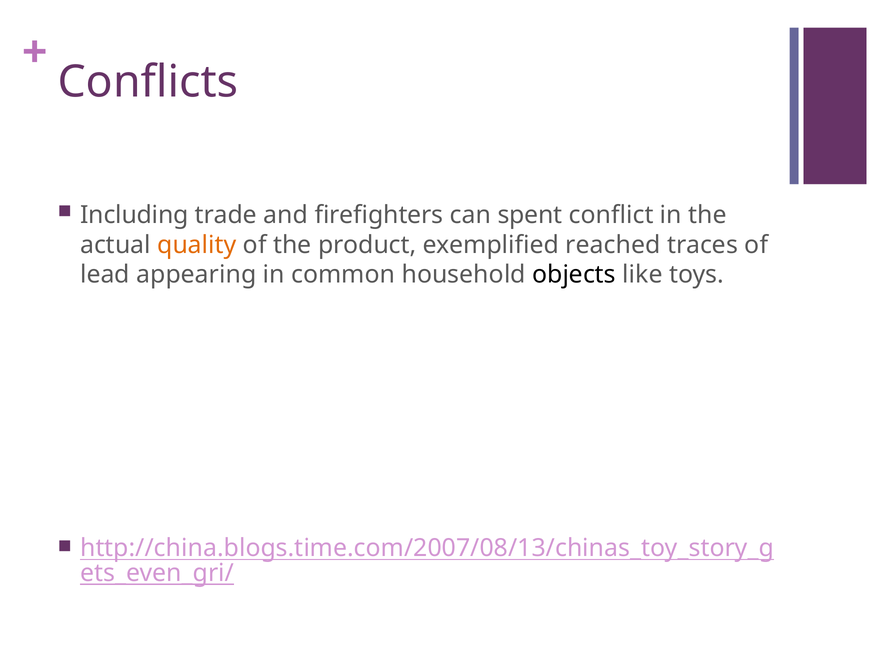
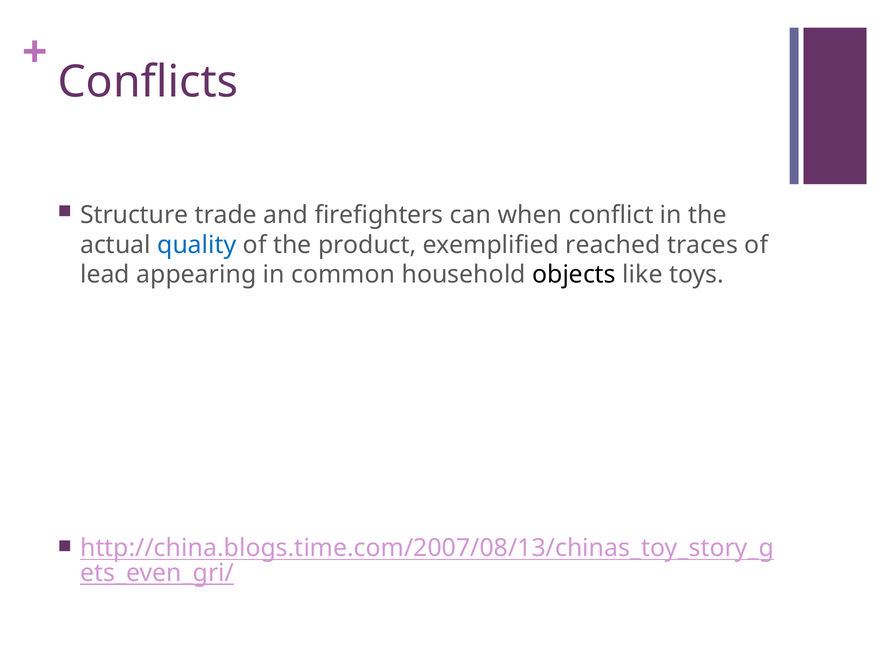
Including: Including -> Structure
spent: spent -> when
quality colour: orange -> blue
